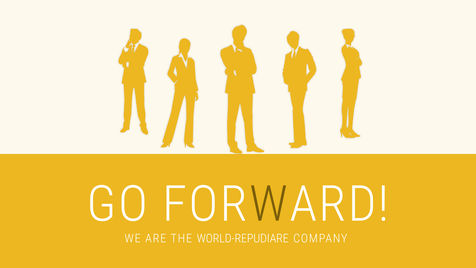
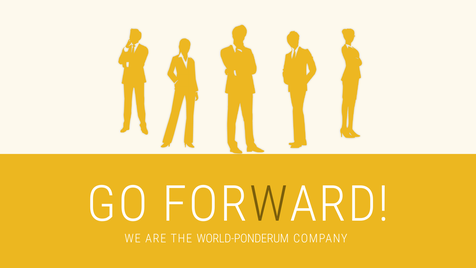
WORLD-REPUDIARE: WORLD-REPUDIARE -> WORLD-PONDERUM
